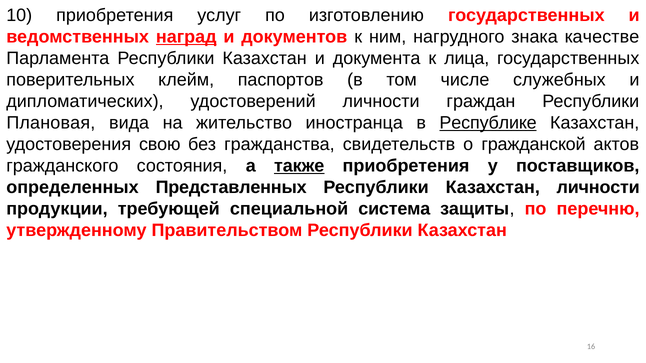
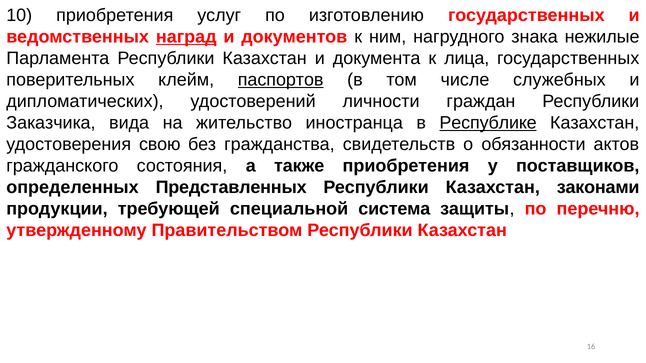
качестве: качестве -> нежилые
паспортов underline: none -> present
Плановая: Плановая -> Заказчика
гражданской: гражданской -> обязанности
также underline: present -> none
Казахстан личности: личности -> законами
